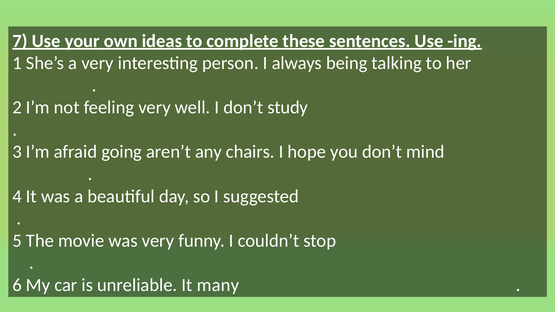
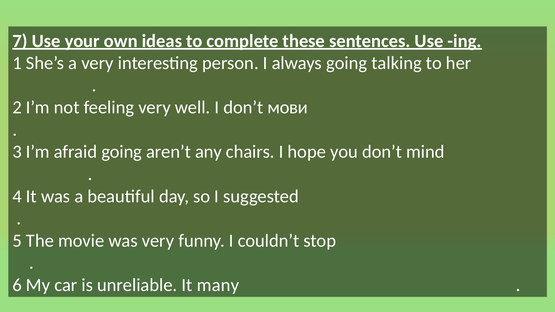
always being: being -> going
study: study -> мови
